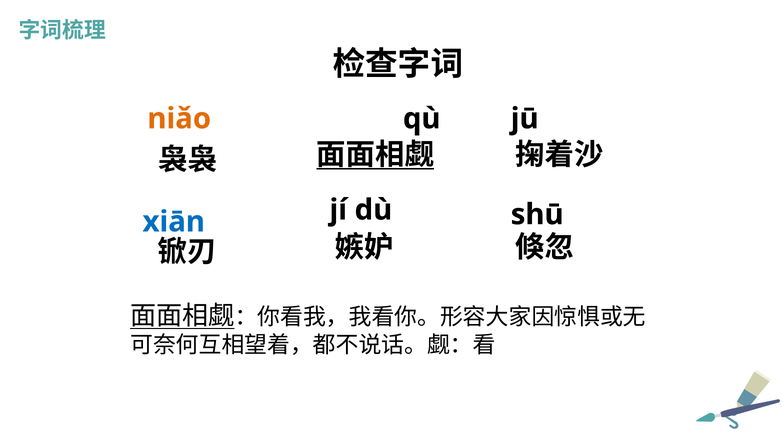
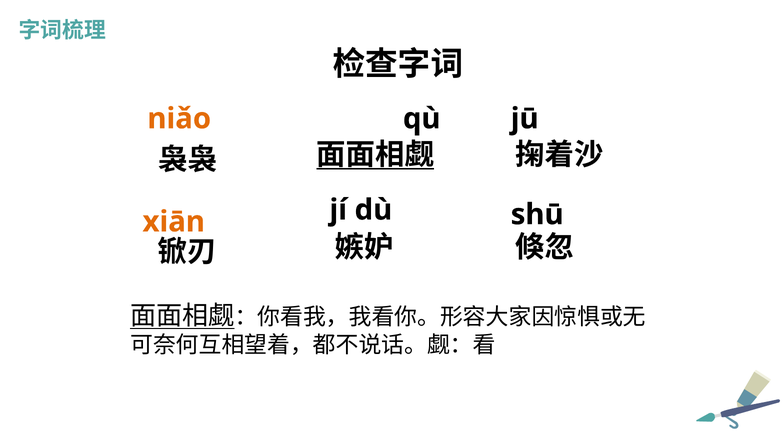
xiān colour: blue -> orange
